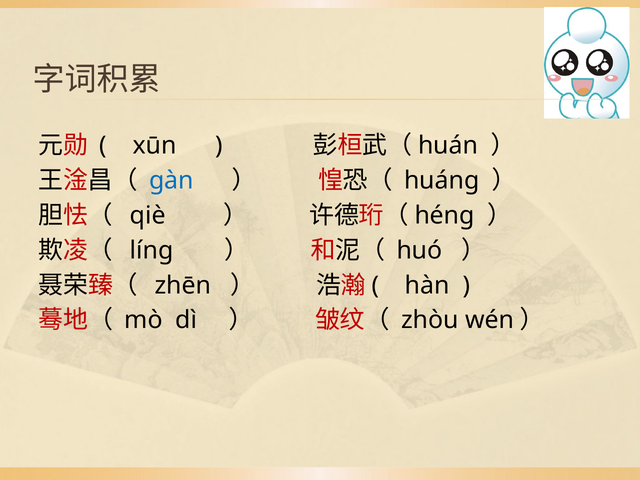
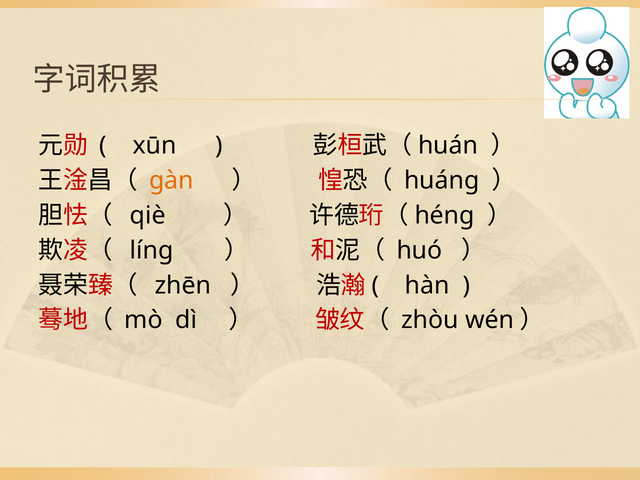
gàn colour: blue -> orange
